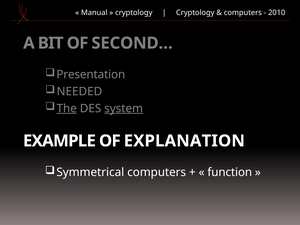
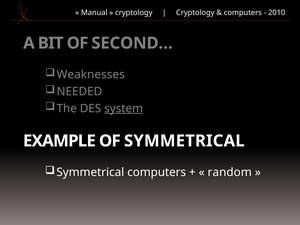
Presentation: Presentation -> Weaknesses
The underline: present -> none
OF EXPLANATION: EXPLANATION -> SYMMETRICAL
function: function -> random
